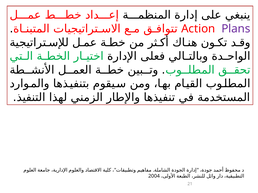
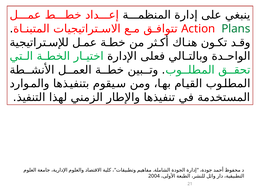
Plans colour: purple -> green
